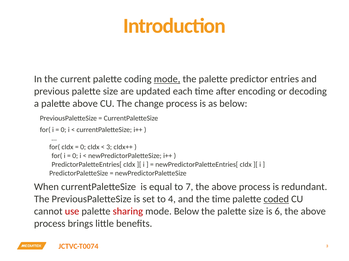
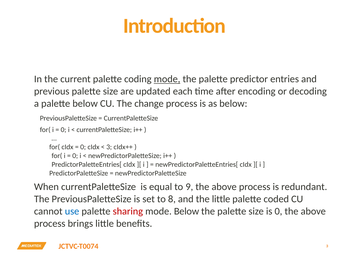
palette above: above -> below
7: 7 -> 9
4: 4 -> 8
the time: time -> little
coded underline: present -> none
use colour: red -> blue
is 6: 6 -> 0
